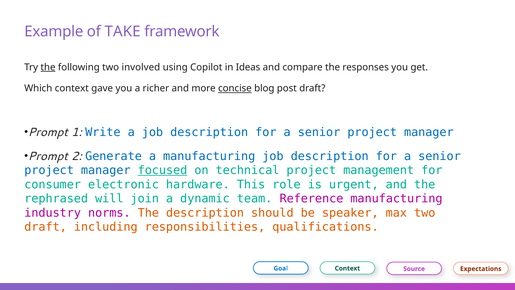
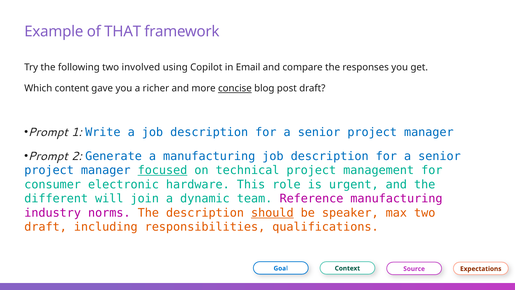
TAKE: TAKE -> THAT
the at (48, 67) underline: present -> none
Ideas: Ideas -> Email
Which context: context -> content
rephrased: rephrased -> different
should underline: none -> present
